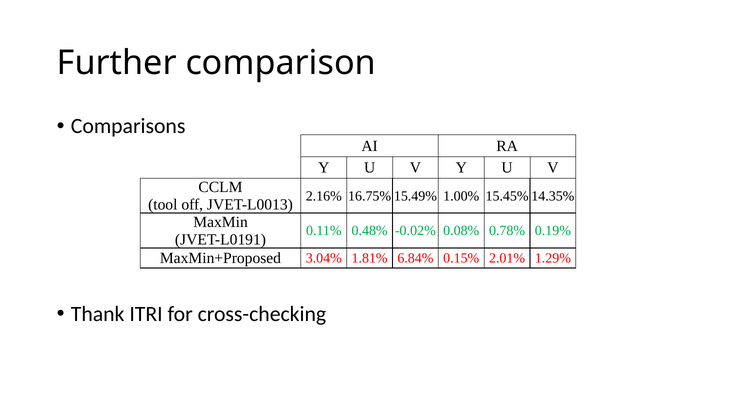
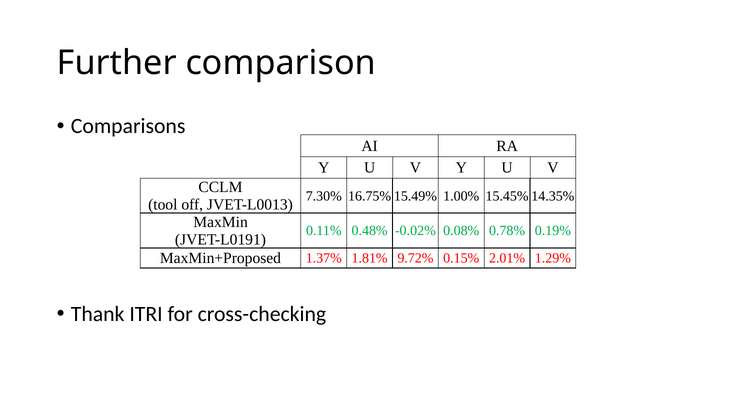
2.16%: 2.16% -> 7.30%
3.04%: 3.04% -> 1.37%
6.84%: 6.84% -> 9.72%
